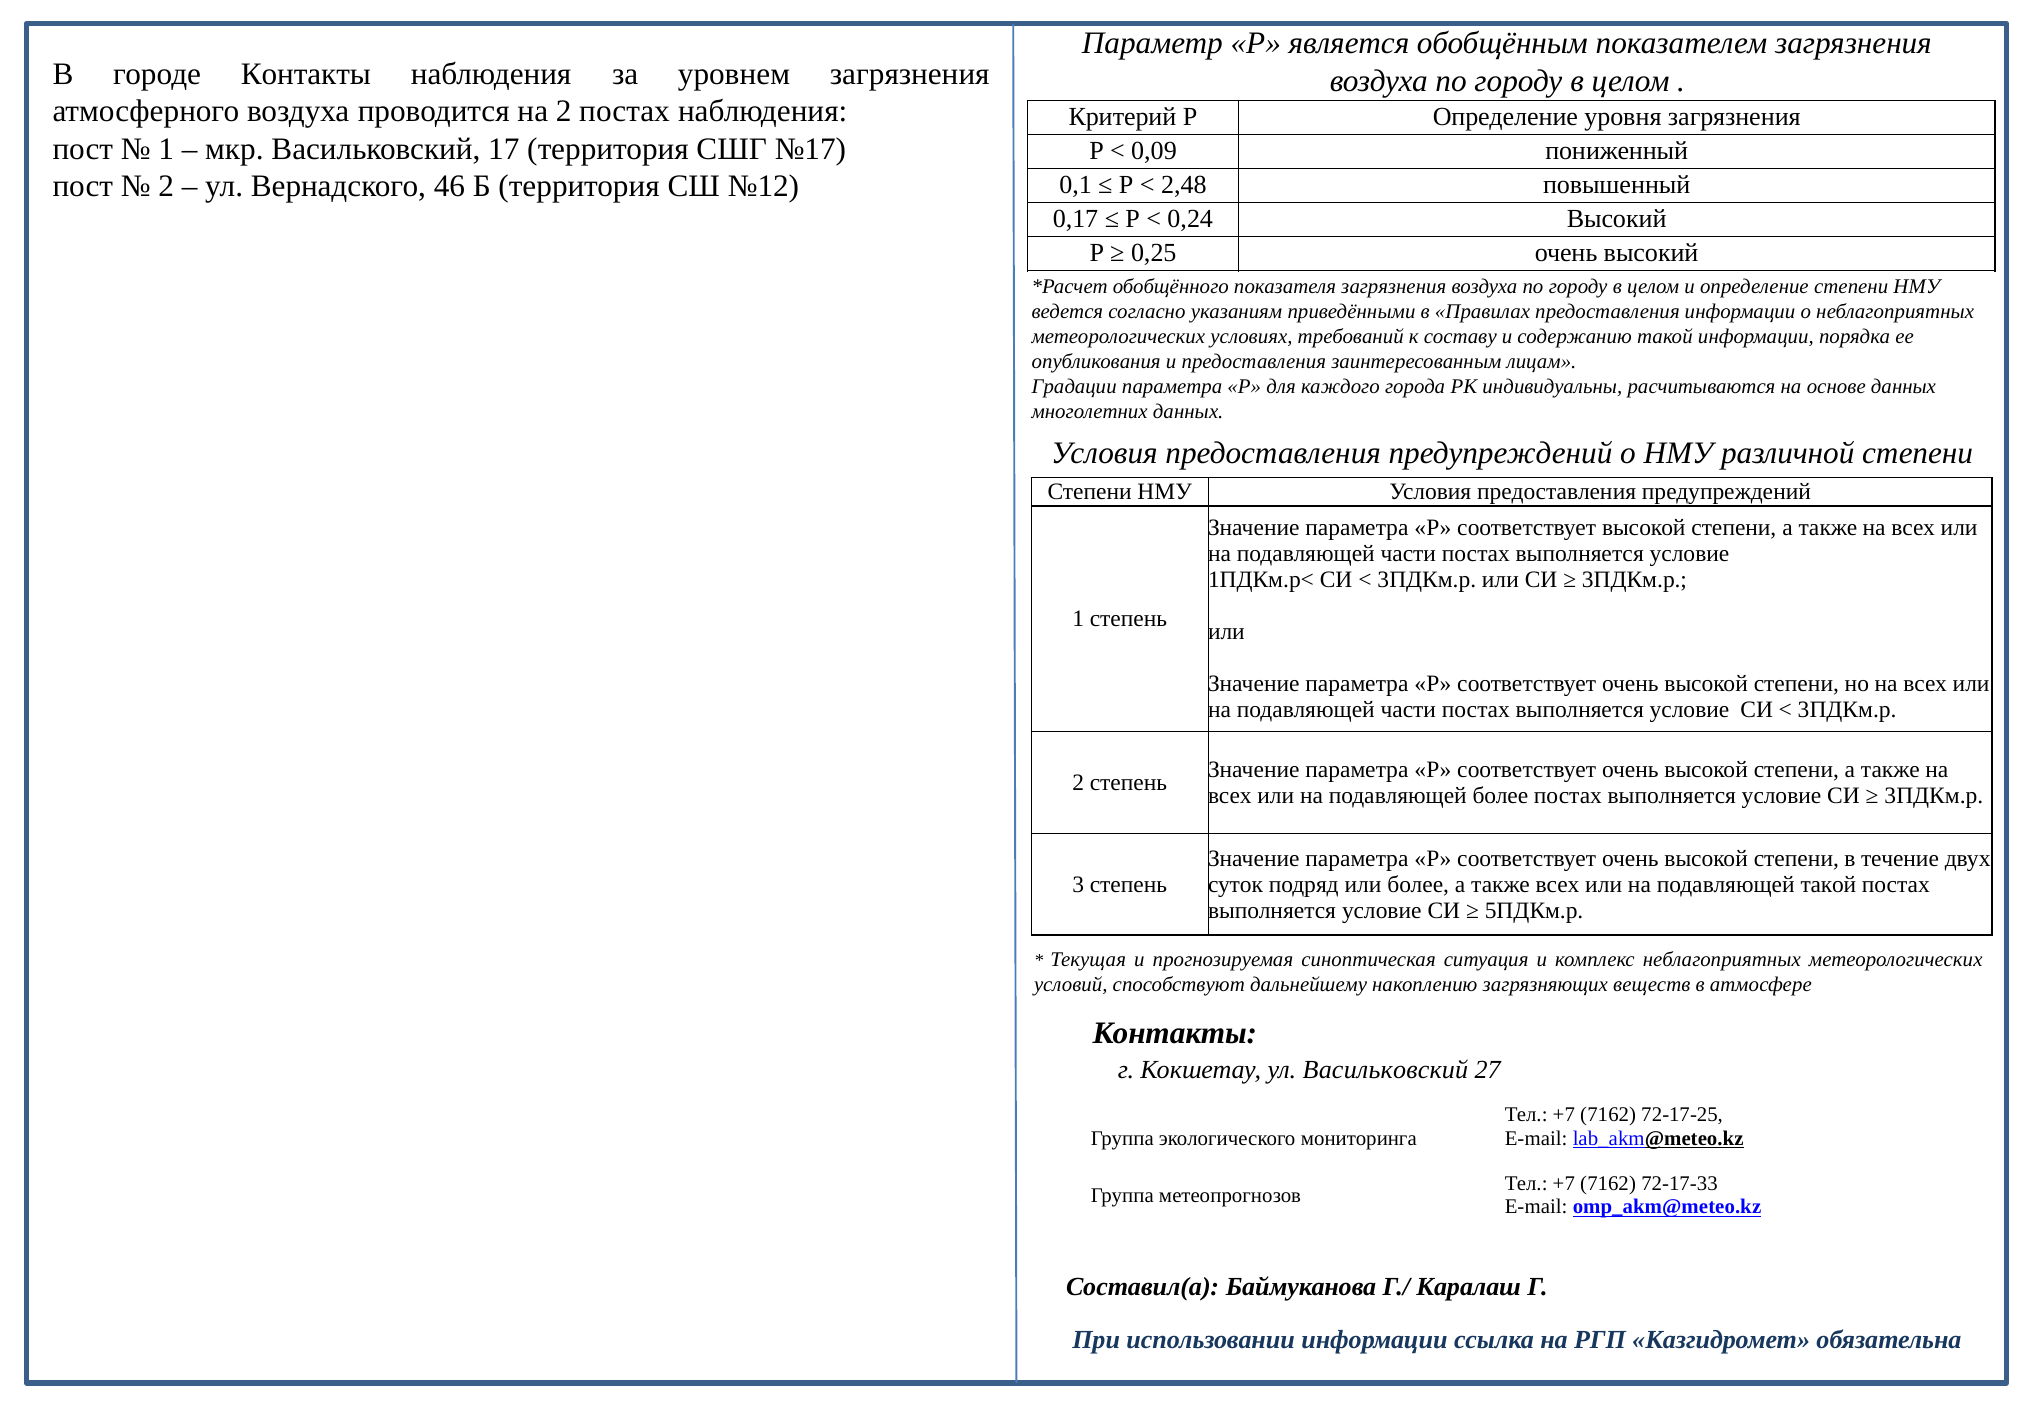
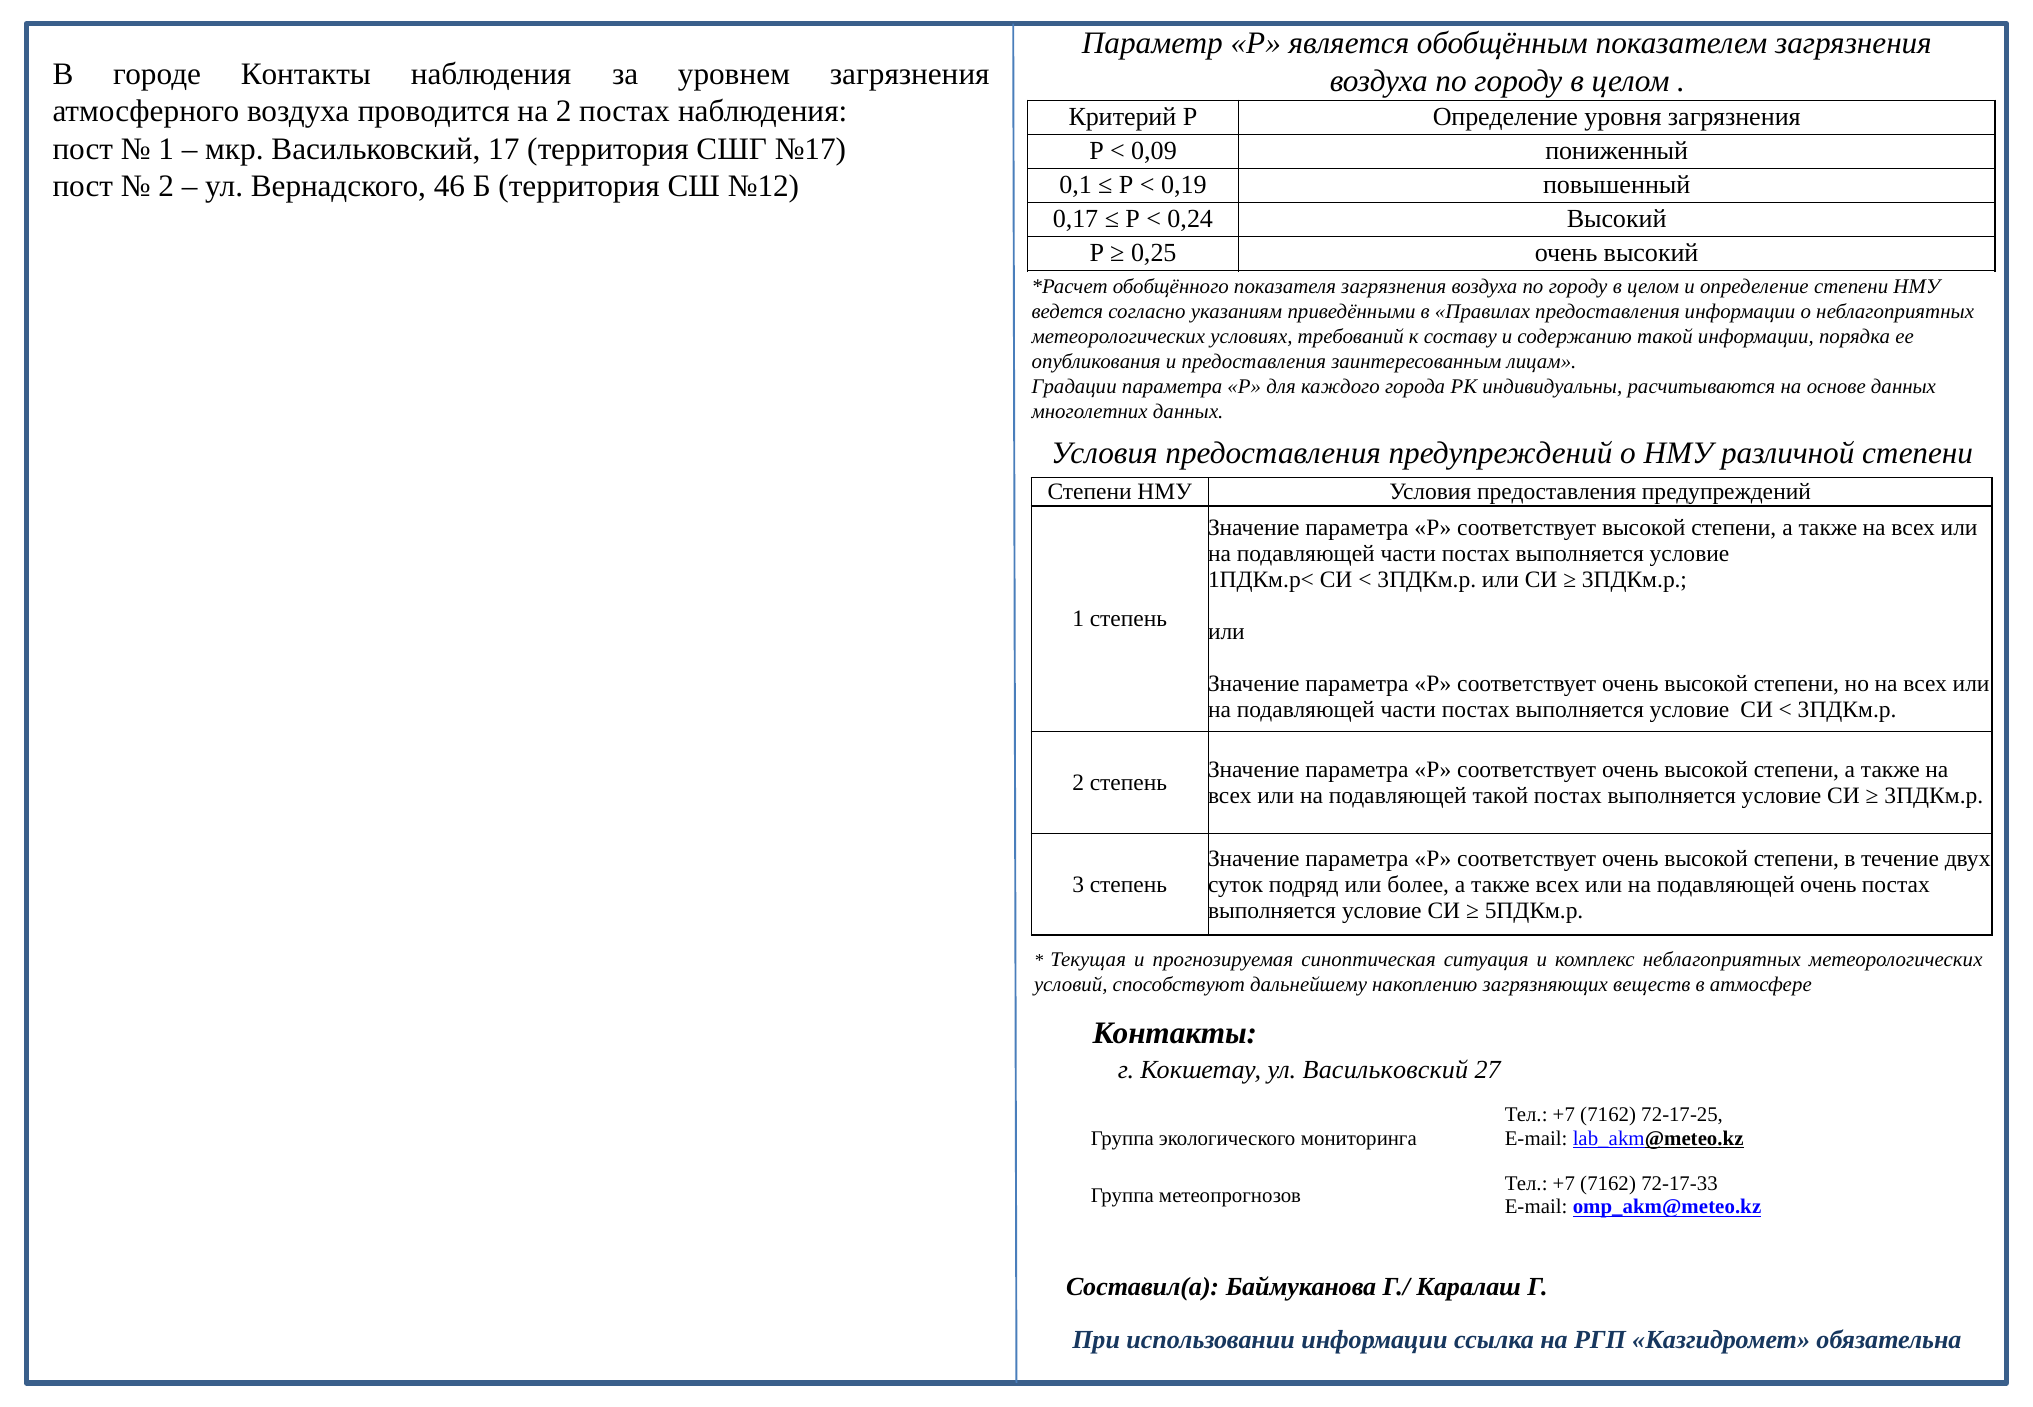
2,48: 2,48 -> 0,19
подавляющей более: более -> такой
подавляющей такой: такой -> очень
